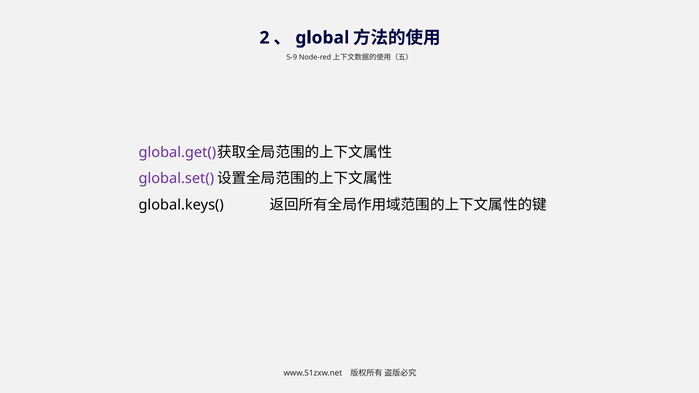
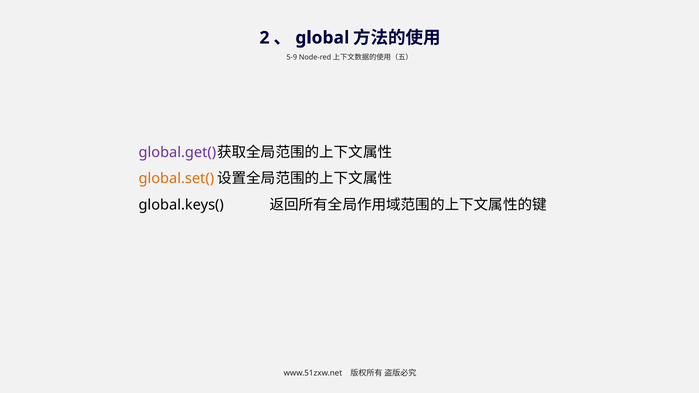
global.set( colour: purple -> orange
